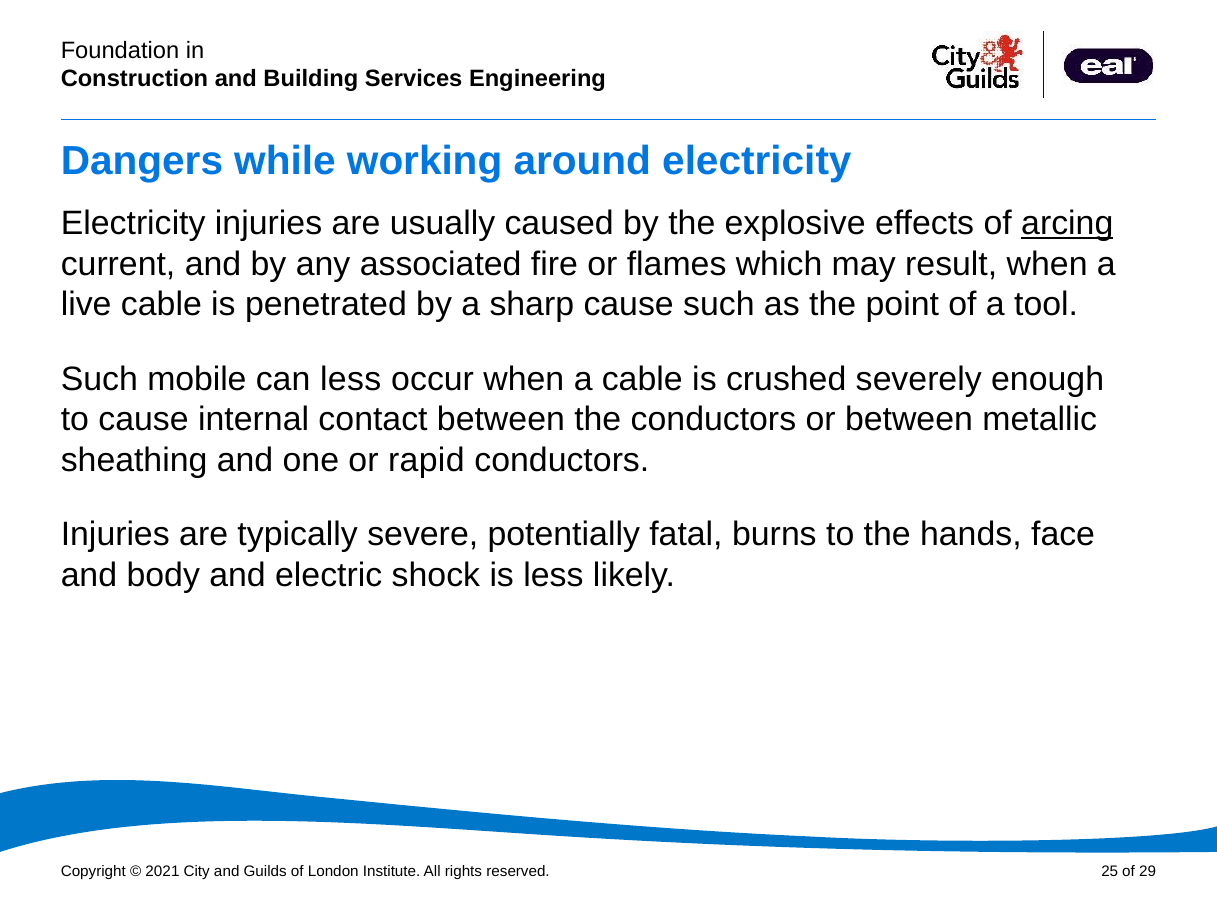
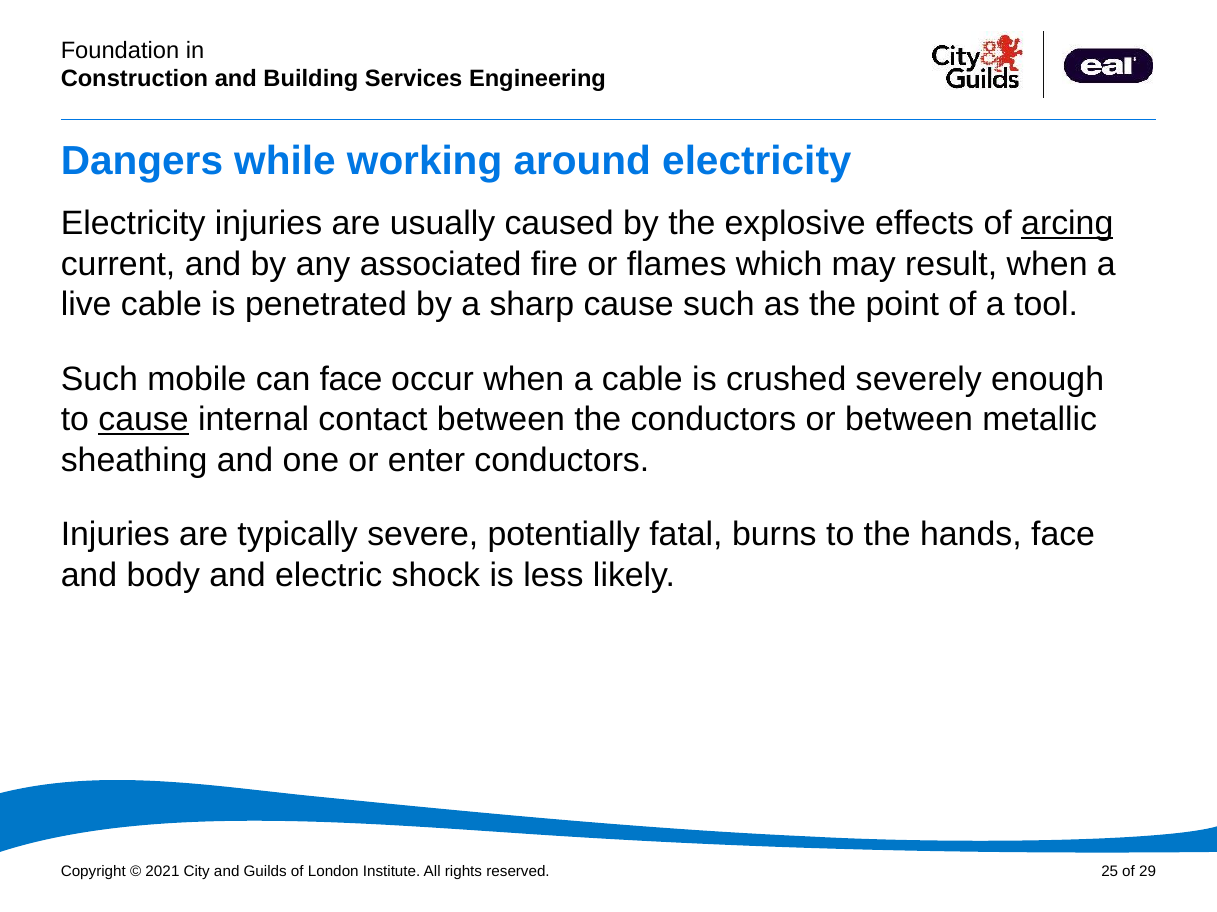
can less: less -> face
cause at (144, 420) underline: none -> present
rapid: rapid -> enter
